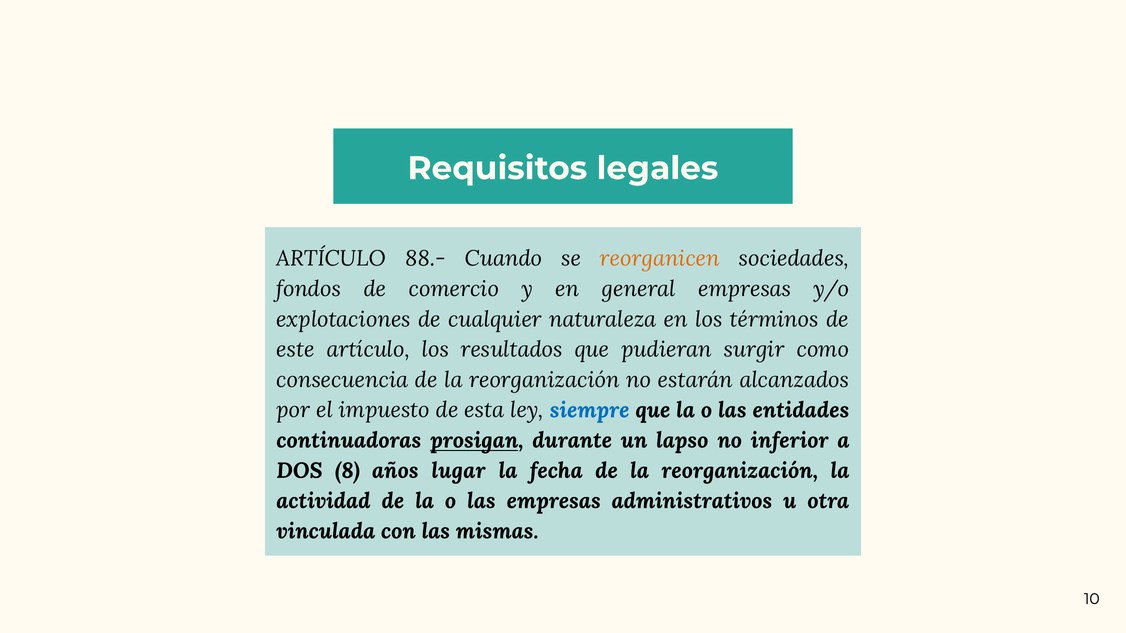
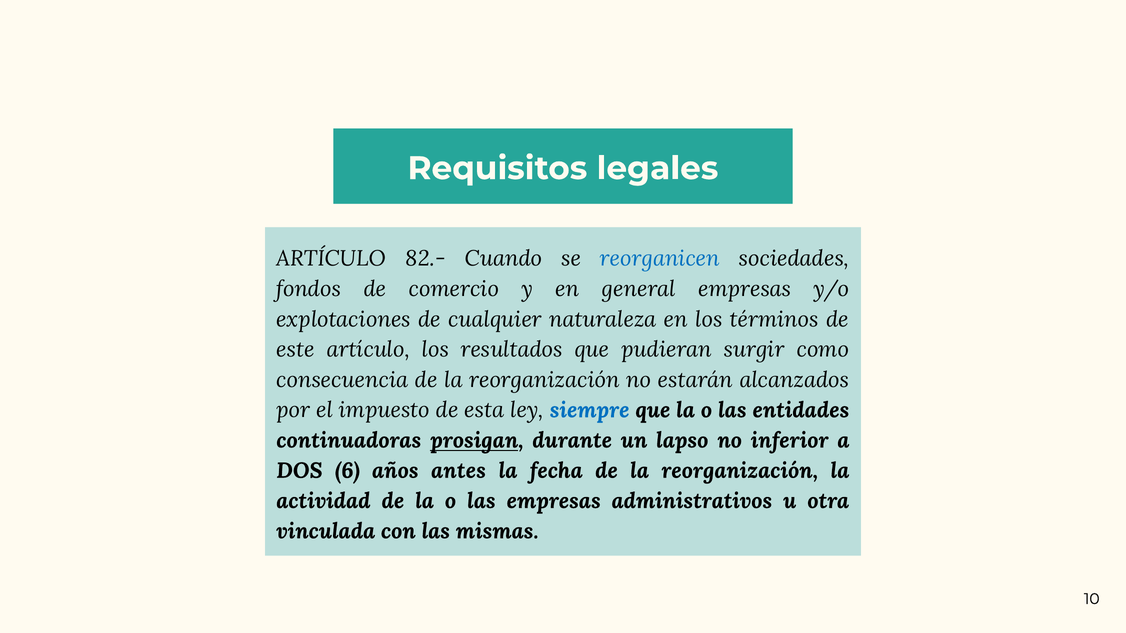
88.-: 88.- -> 82.-
reorganicen colour: orange -> blue
8: 8 -> 6
lugar: lugar -> antes
